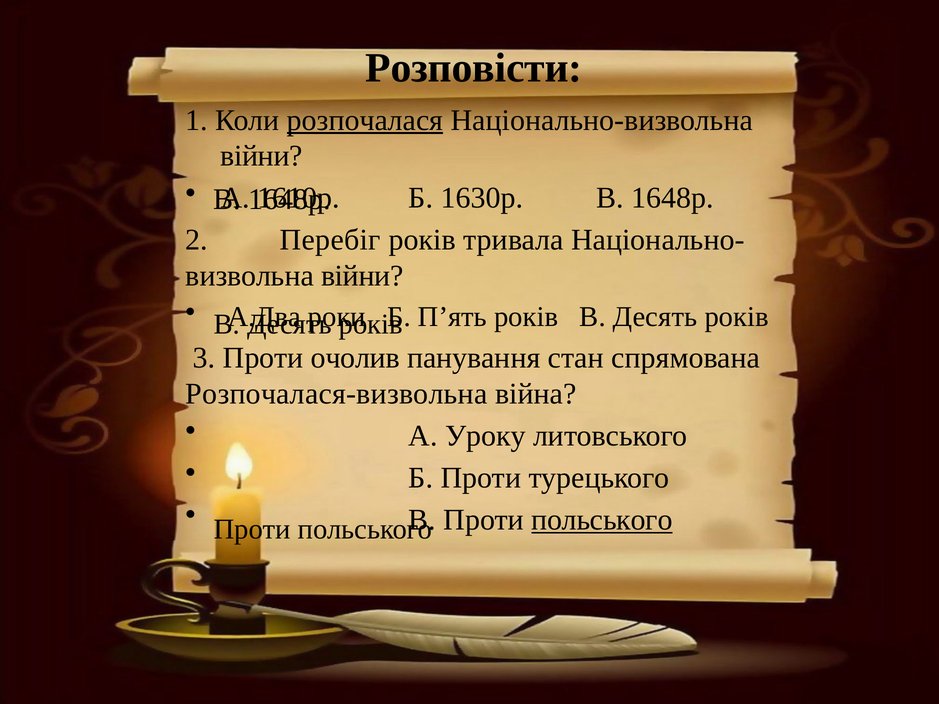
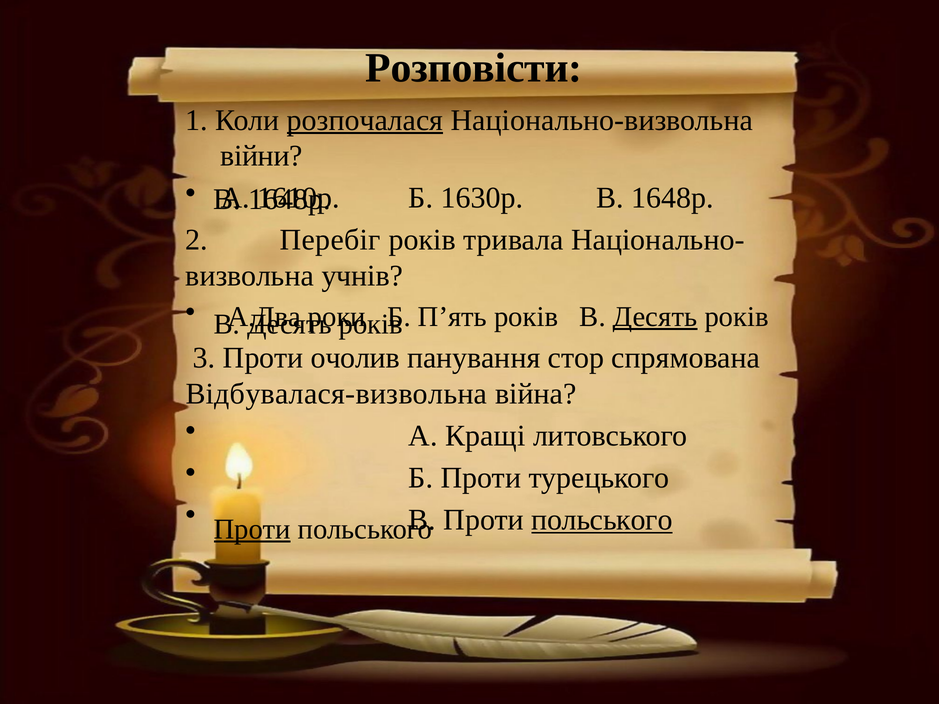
війни at (362, 276): війни -> учнів
Десять at (655, 317) underline: none -> present
стан: стан -> стор
Розпочалася-визвольна: Розпочалася-визвольна -> Відбувалася-визвольна
Уроку: Уроку -> Кращі
Проти at (252, 529) underline: none -> present
